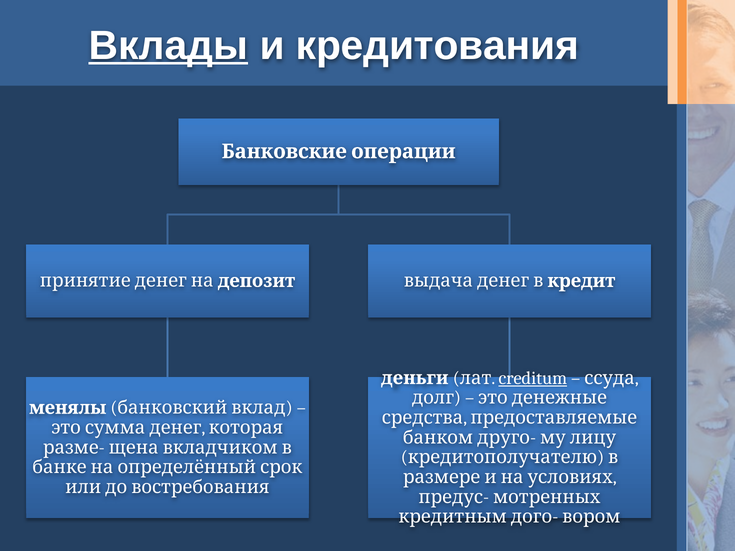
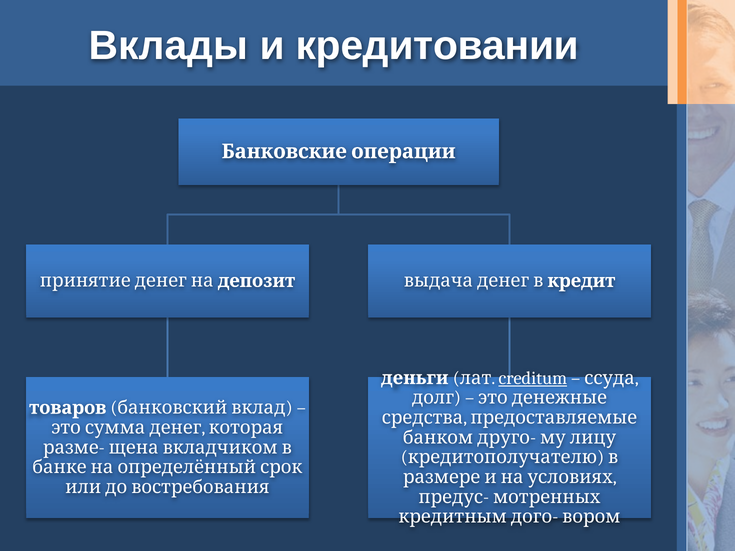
Вклады underline: present -> none
кредитования: кредитования -> кредитовании
менялы: менялы -> товаров
